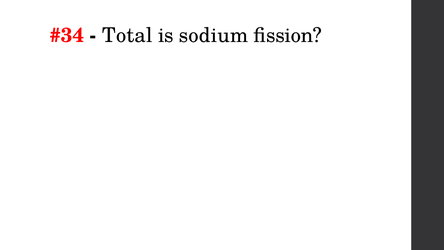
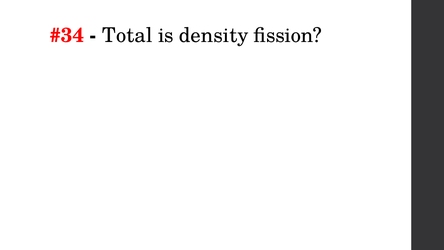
sodium: sodium -> density
